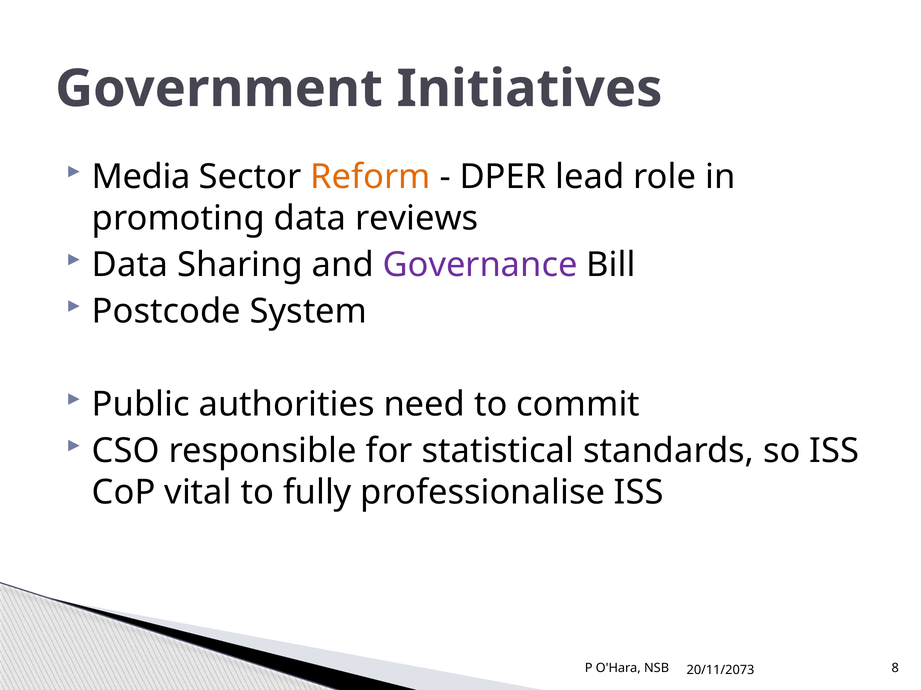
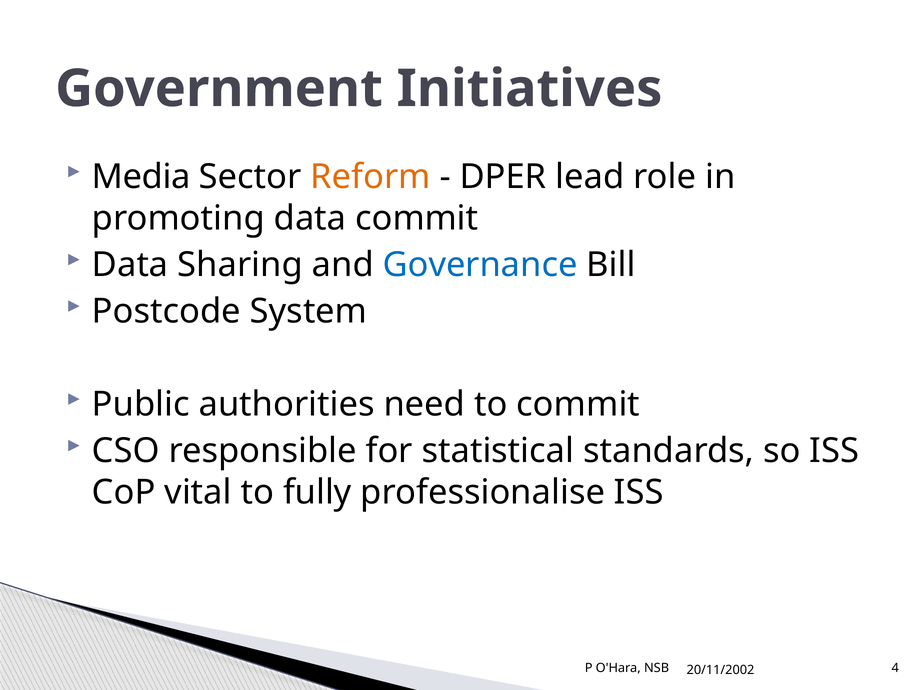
data reviews: reviews -> commit
Governance colour: purple -> blue
8: 8 -> 4
20/11/2073: 20/11/2073 -> 20/11/2002
